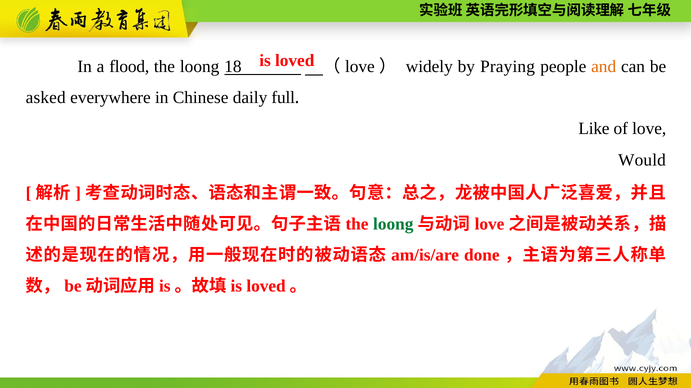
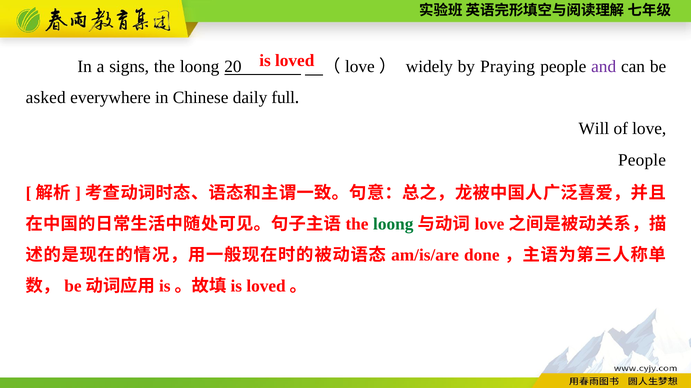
flood: flood -> signs
18: 18 -> 20
and colour: orange -> purple
Like: Like -> Will
Would at (642, 160): Would -> People
